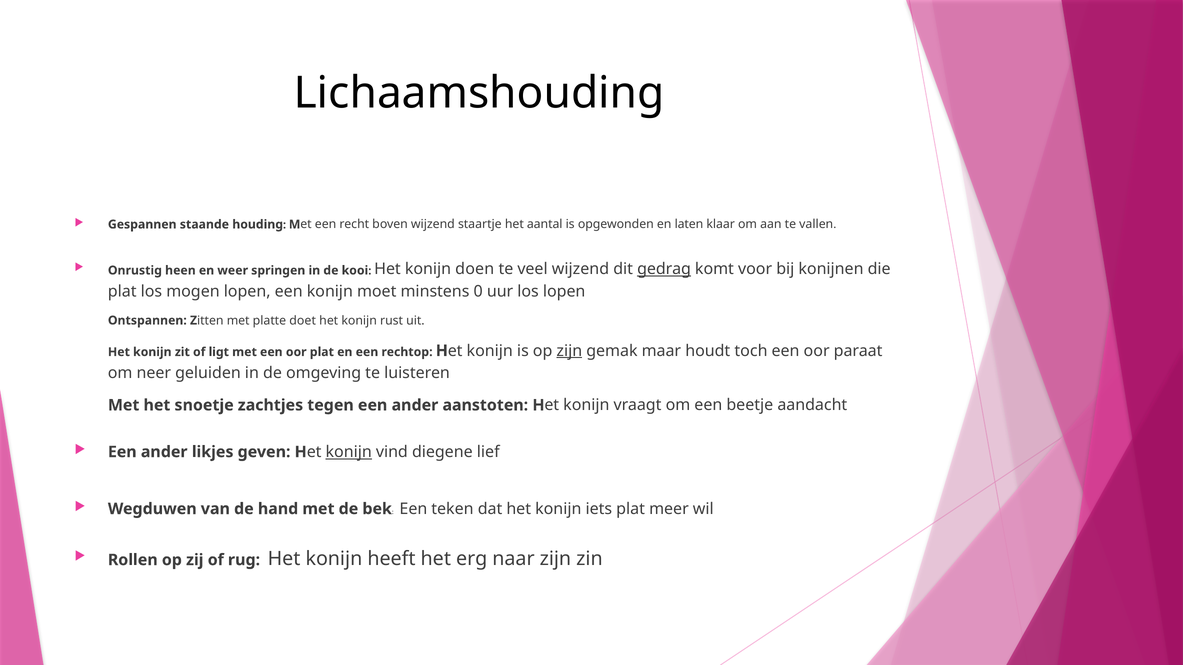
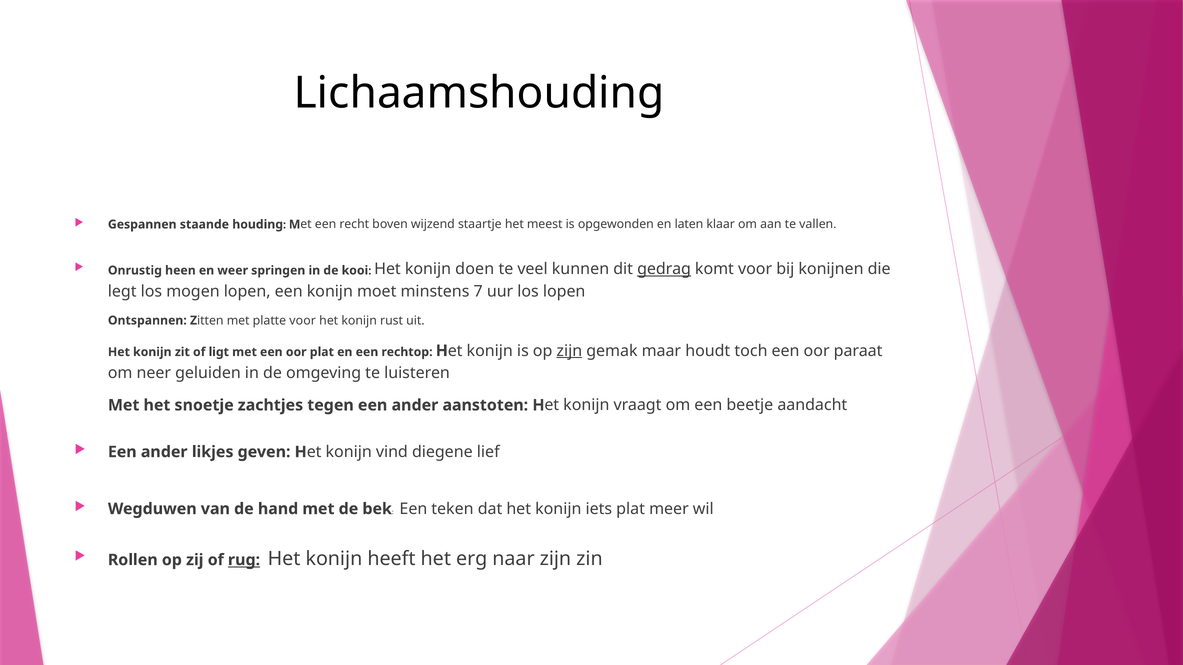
aantal: aantal -> meest
veel wijzend: wijzend -> kunnen
plat at (122, 291): plat -> legt
0: 0 -> 7
platte doet: doet -> voor
konijn at (349, 452) underline: present -> none
rug underline: none -> present
